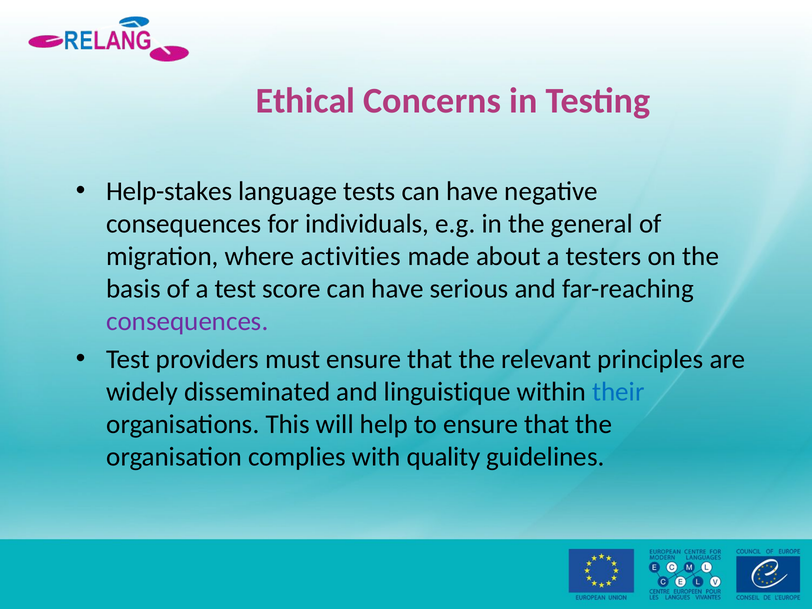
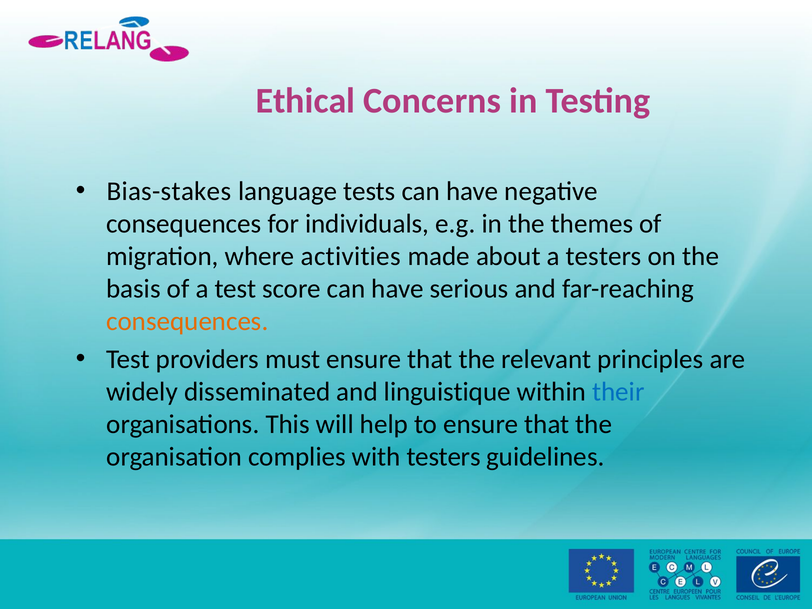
Help-stakes: Help-stakes -> Bias-stakes
general: general -> themes
consequences at (187, 321) colour: purple -> orange
with quality: quality -> testers
